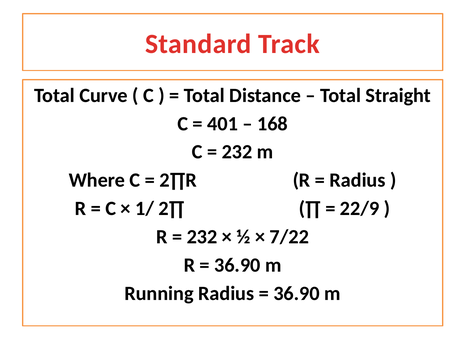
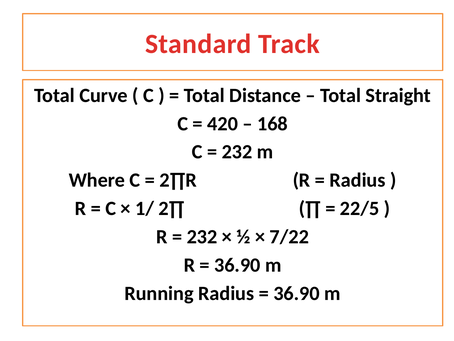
401: 401 -> 420
22/9: 22/9 -> 22/5
